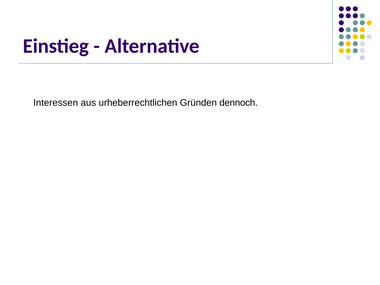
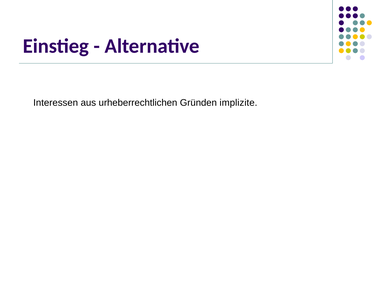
dennoch: dennoch -> implizite
